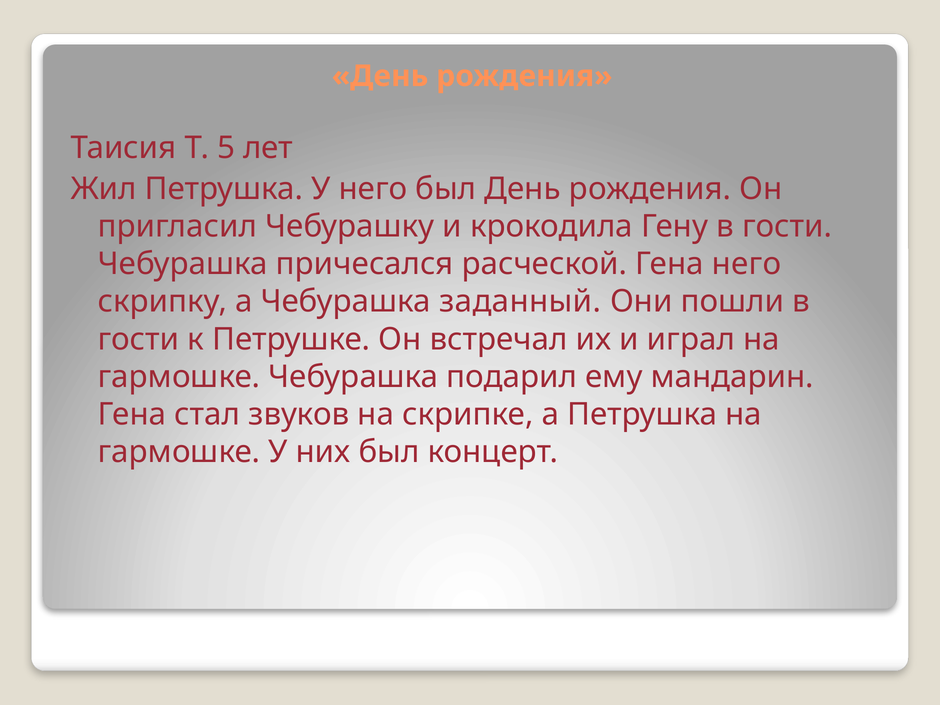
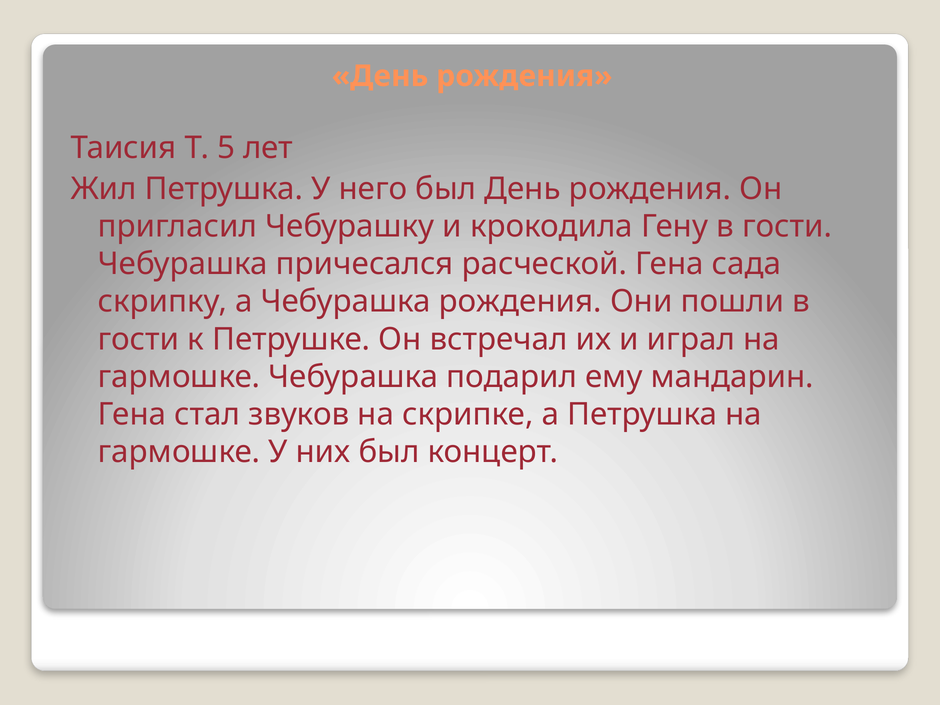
Гена него: него -> сада
Чебурашка заданный: заданный -> рождения
